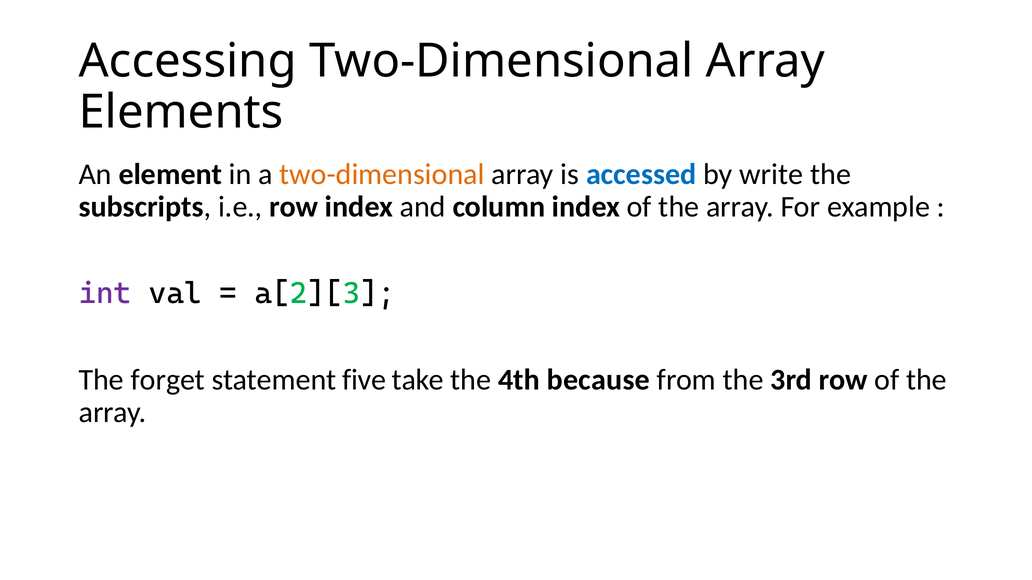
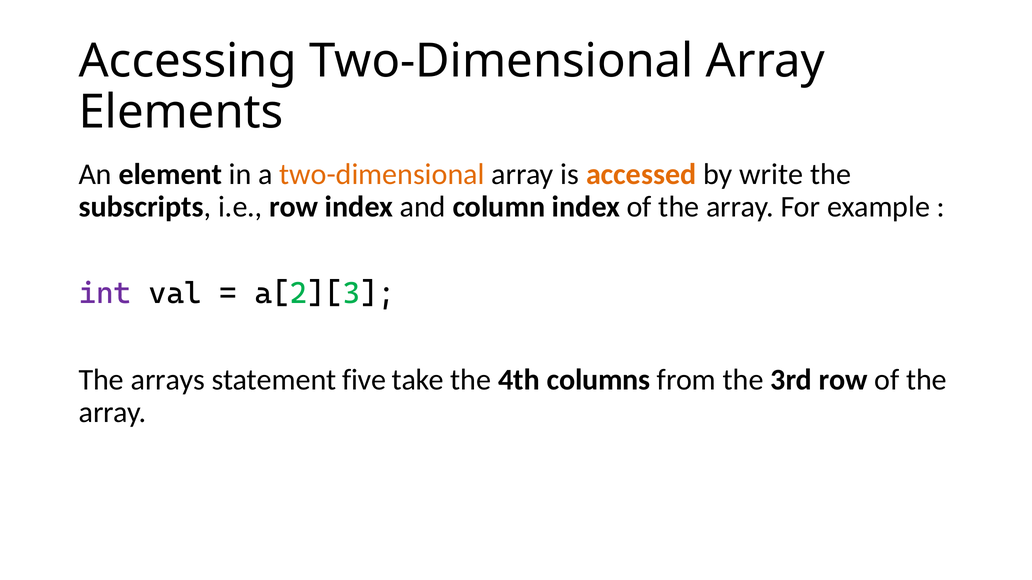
accessed colour: blue -> orange
forget: forget -> arrays
because: because -> columns
